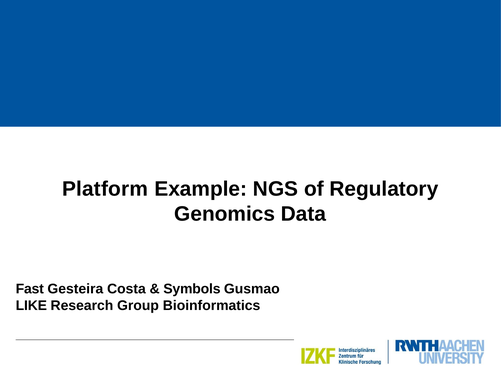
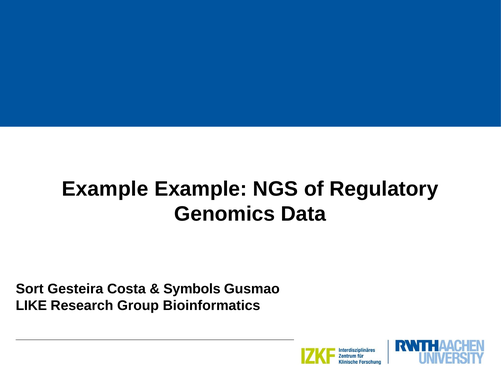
Platform at (105, 189): Platform -> Example
Fast: Fast -> Sort
